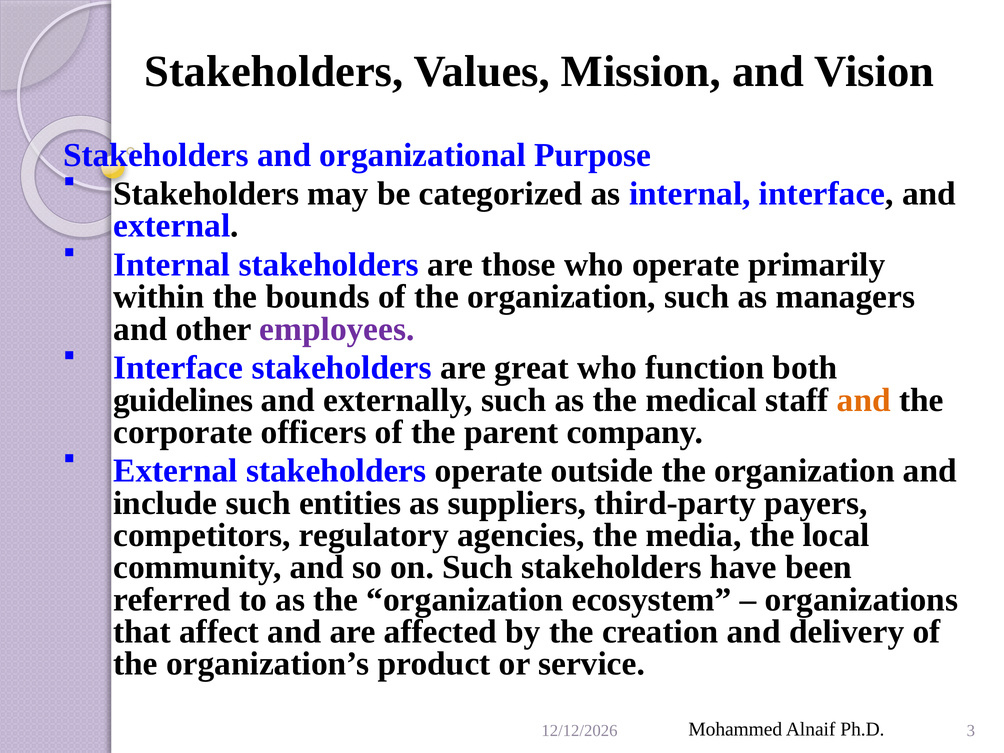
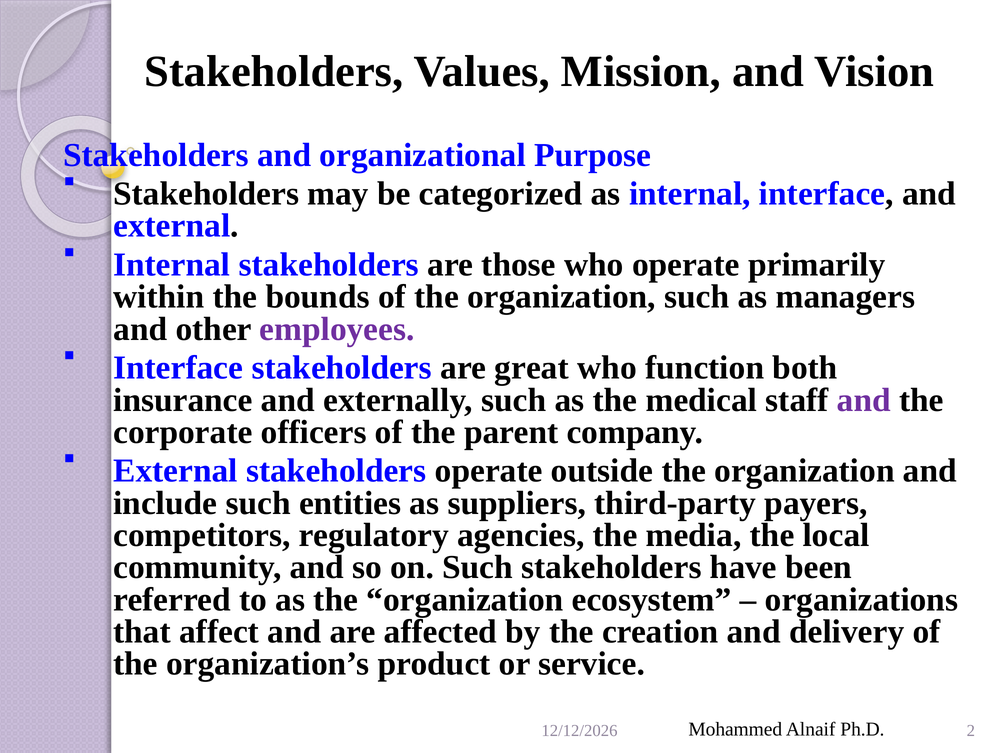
guidelines: guidelines -> insurance
and at (864, 400) colour: orange -> purple
3: 3 -> 2
